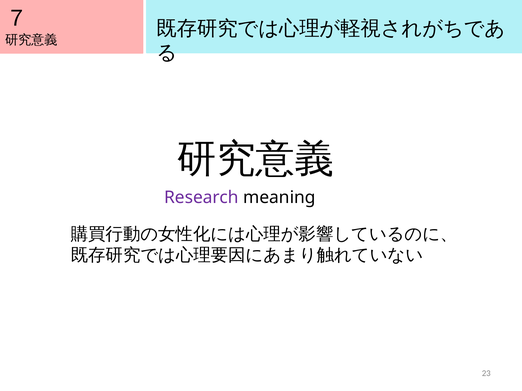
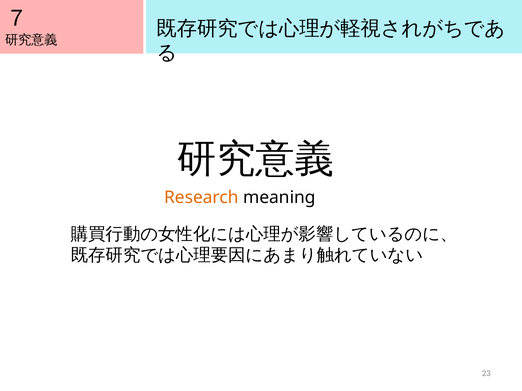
Research colour: purple -> orange
